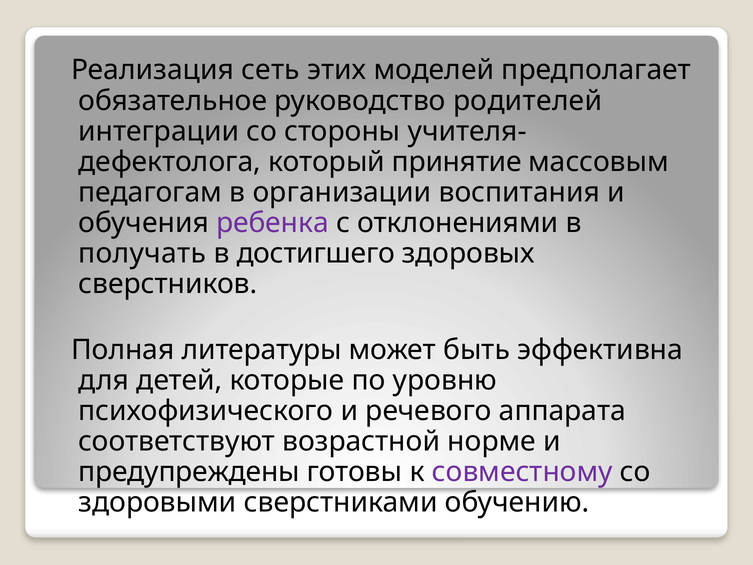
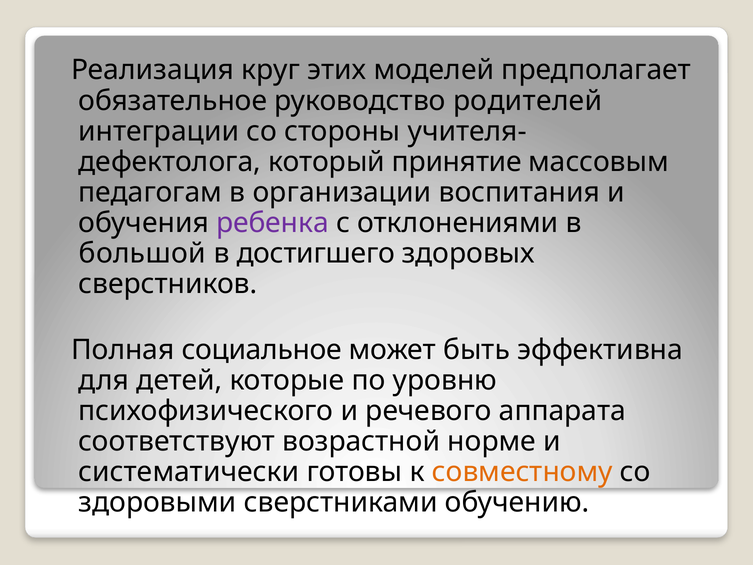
сеть: сеть -> круг
получать: получать -> большой
литературы: литературы -> социальное
предупреждены: предупреждены -> систематически
совместному colour: purple -> orange
